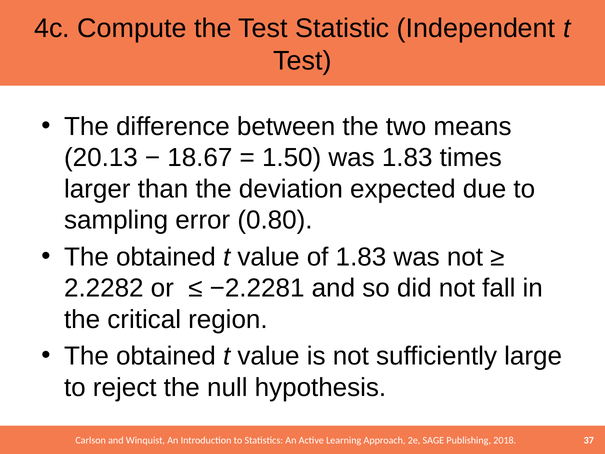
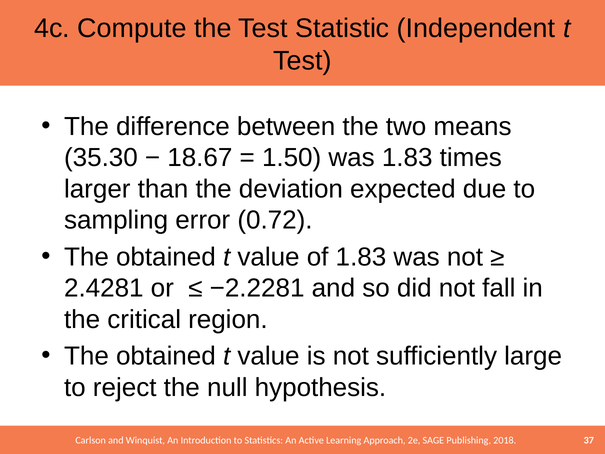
20.13: 20.13 -> 35.30
0.80: 0.80 -> 0.72
2.2282: 2.2282 -> 2.4281
